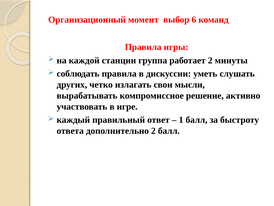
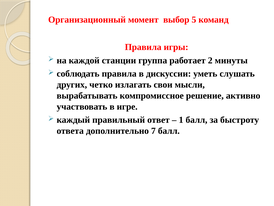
6: 6 -> 5
дополнительно 2: 2 -> 7
